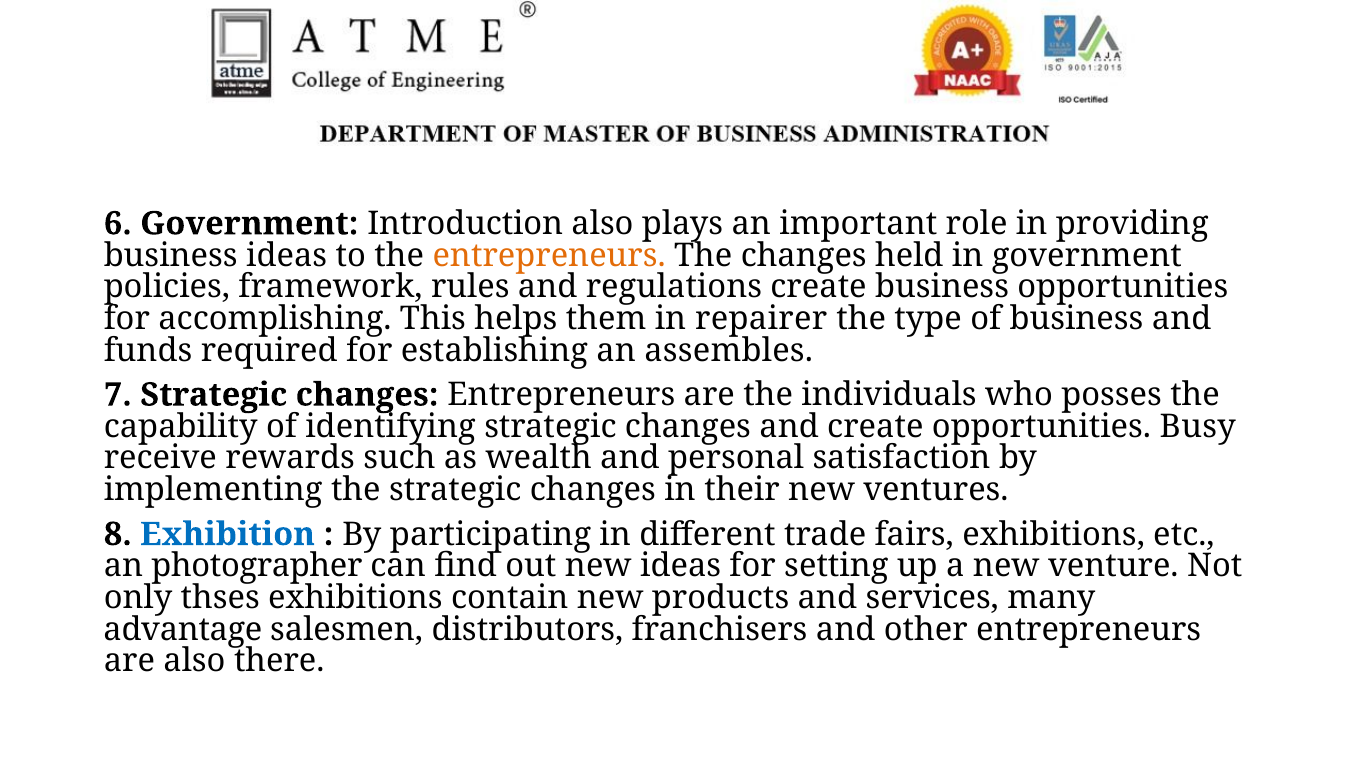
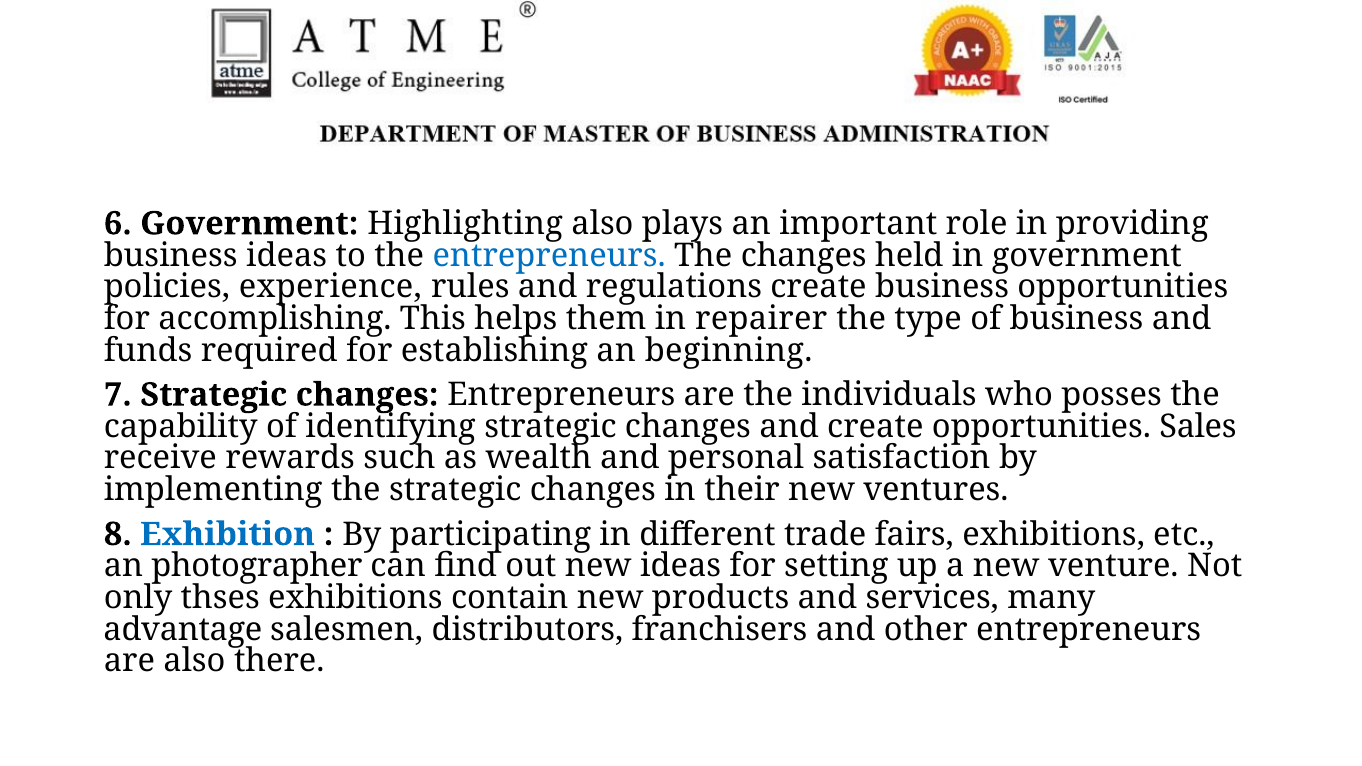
Introduction: Introduction -> Highlighting
entrepreneurs at (549, 255) colour: orange -> blue
framework: framework -> experience
assembles: assembles -> beginning
Busy: Busy -> Sales
